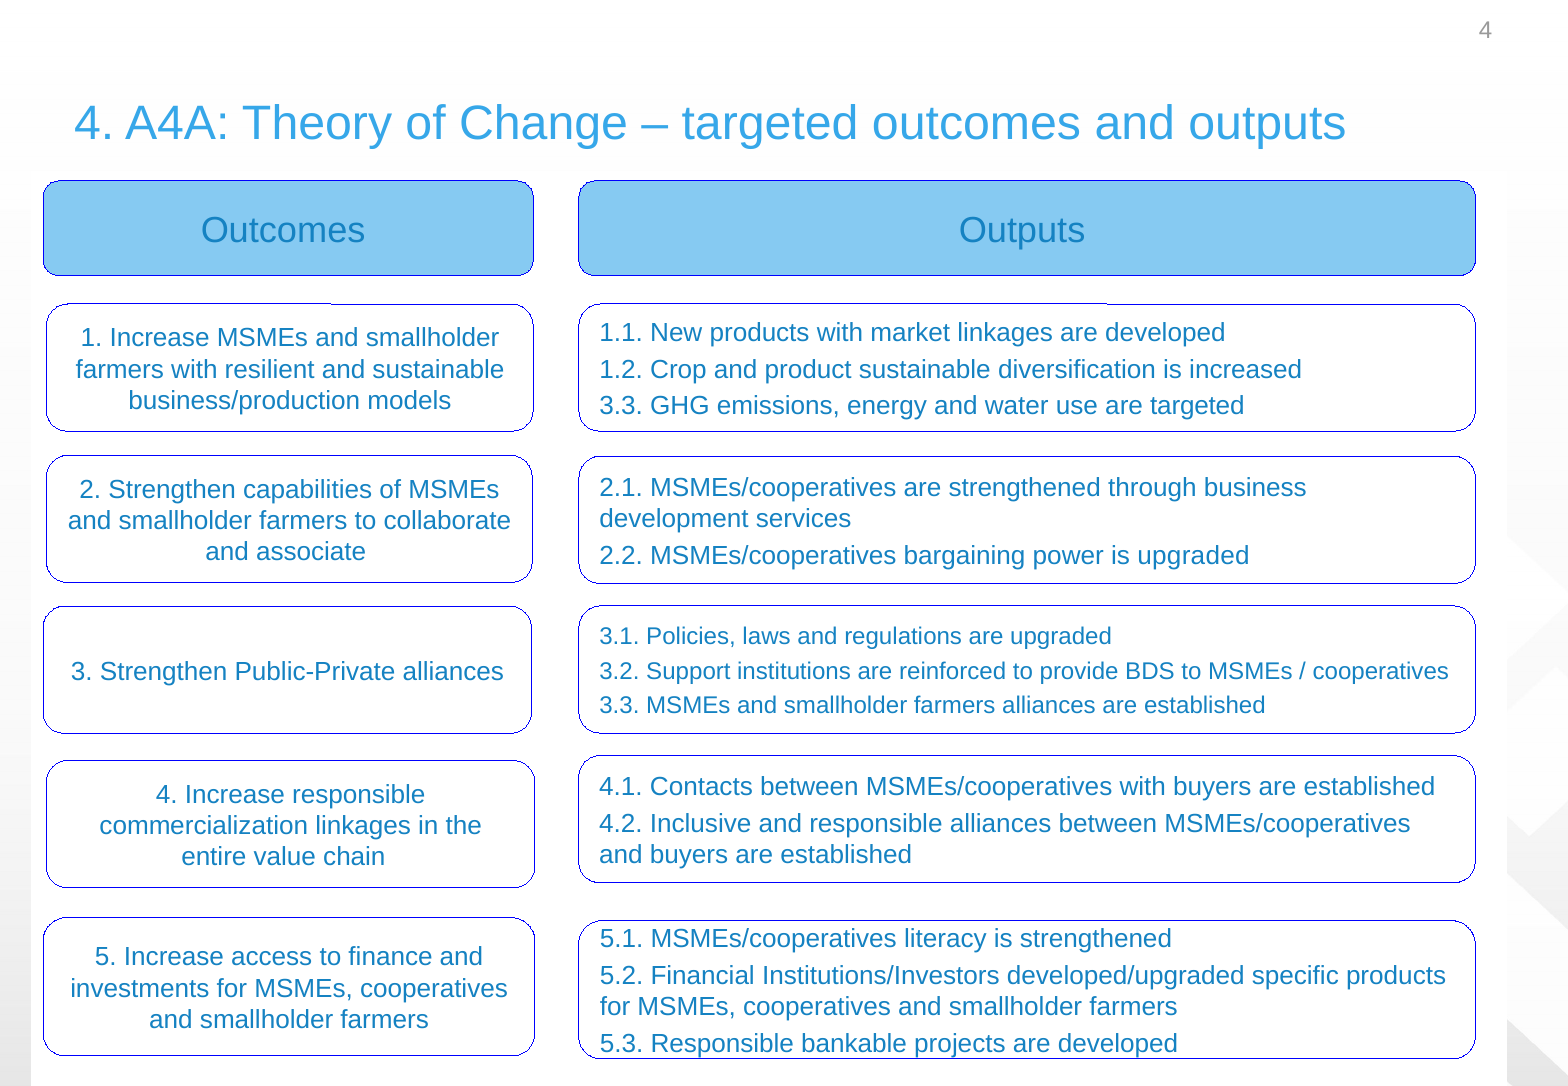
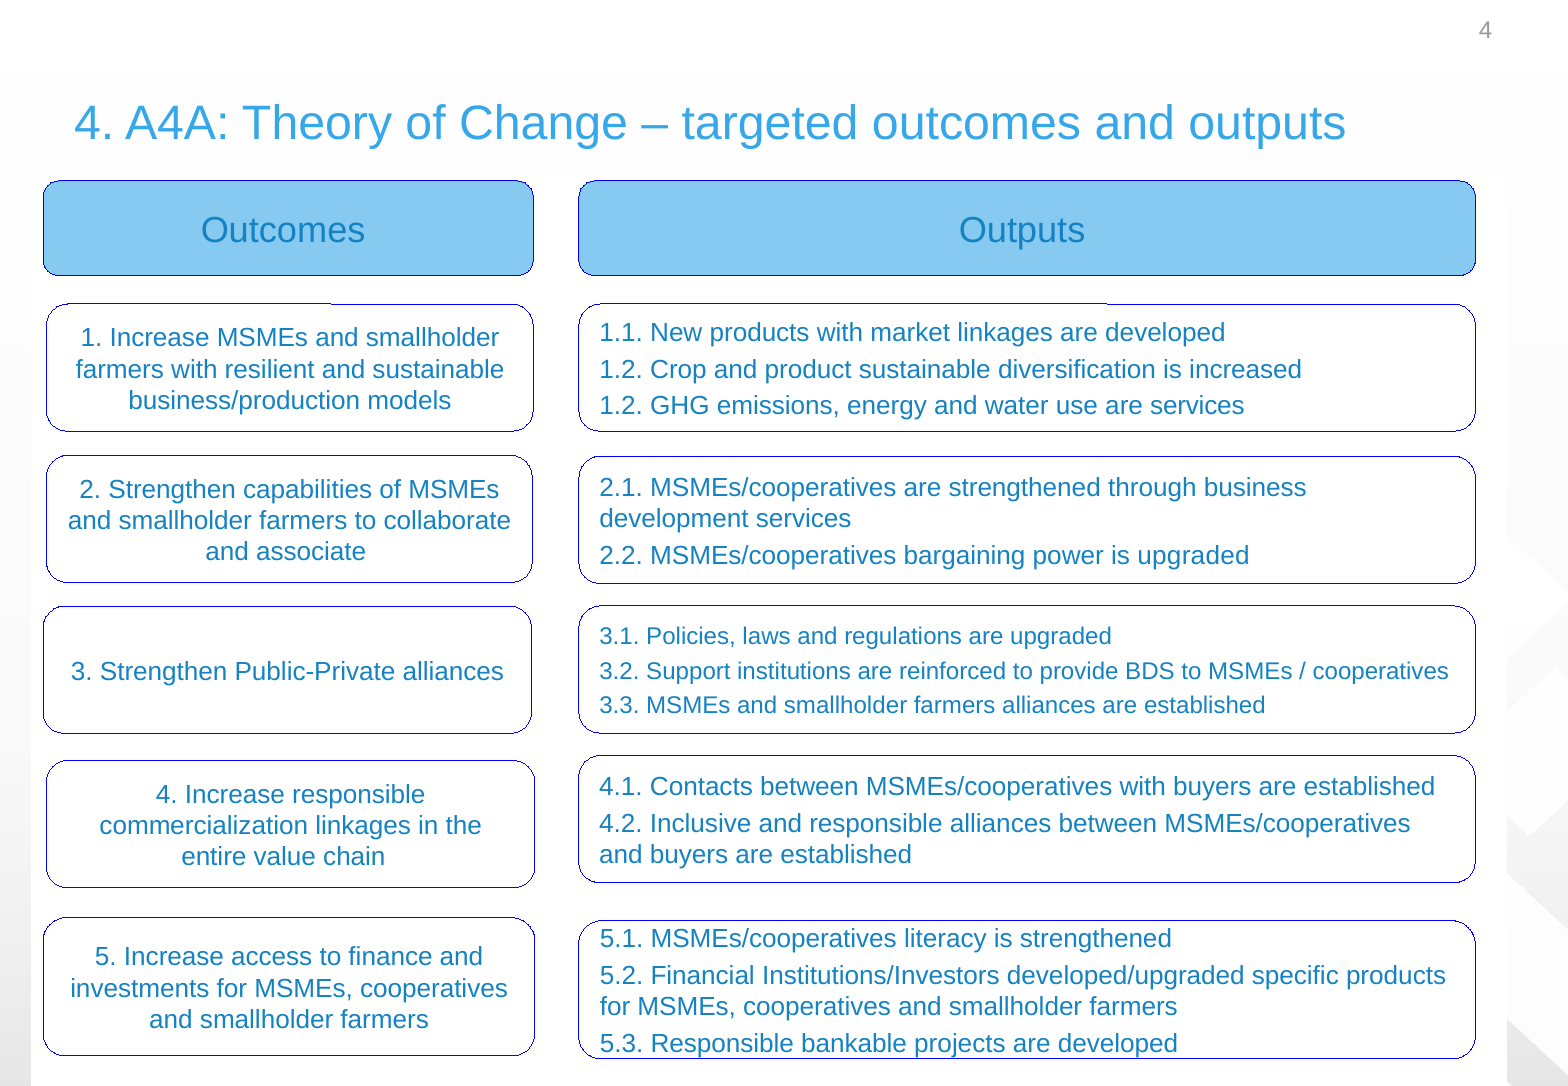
3.3 at (621, 406): 3.3 -> 1.2
are targeted: targeted -> services
